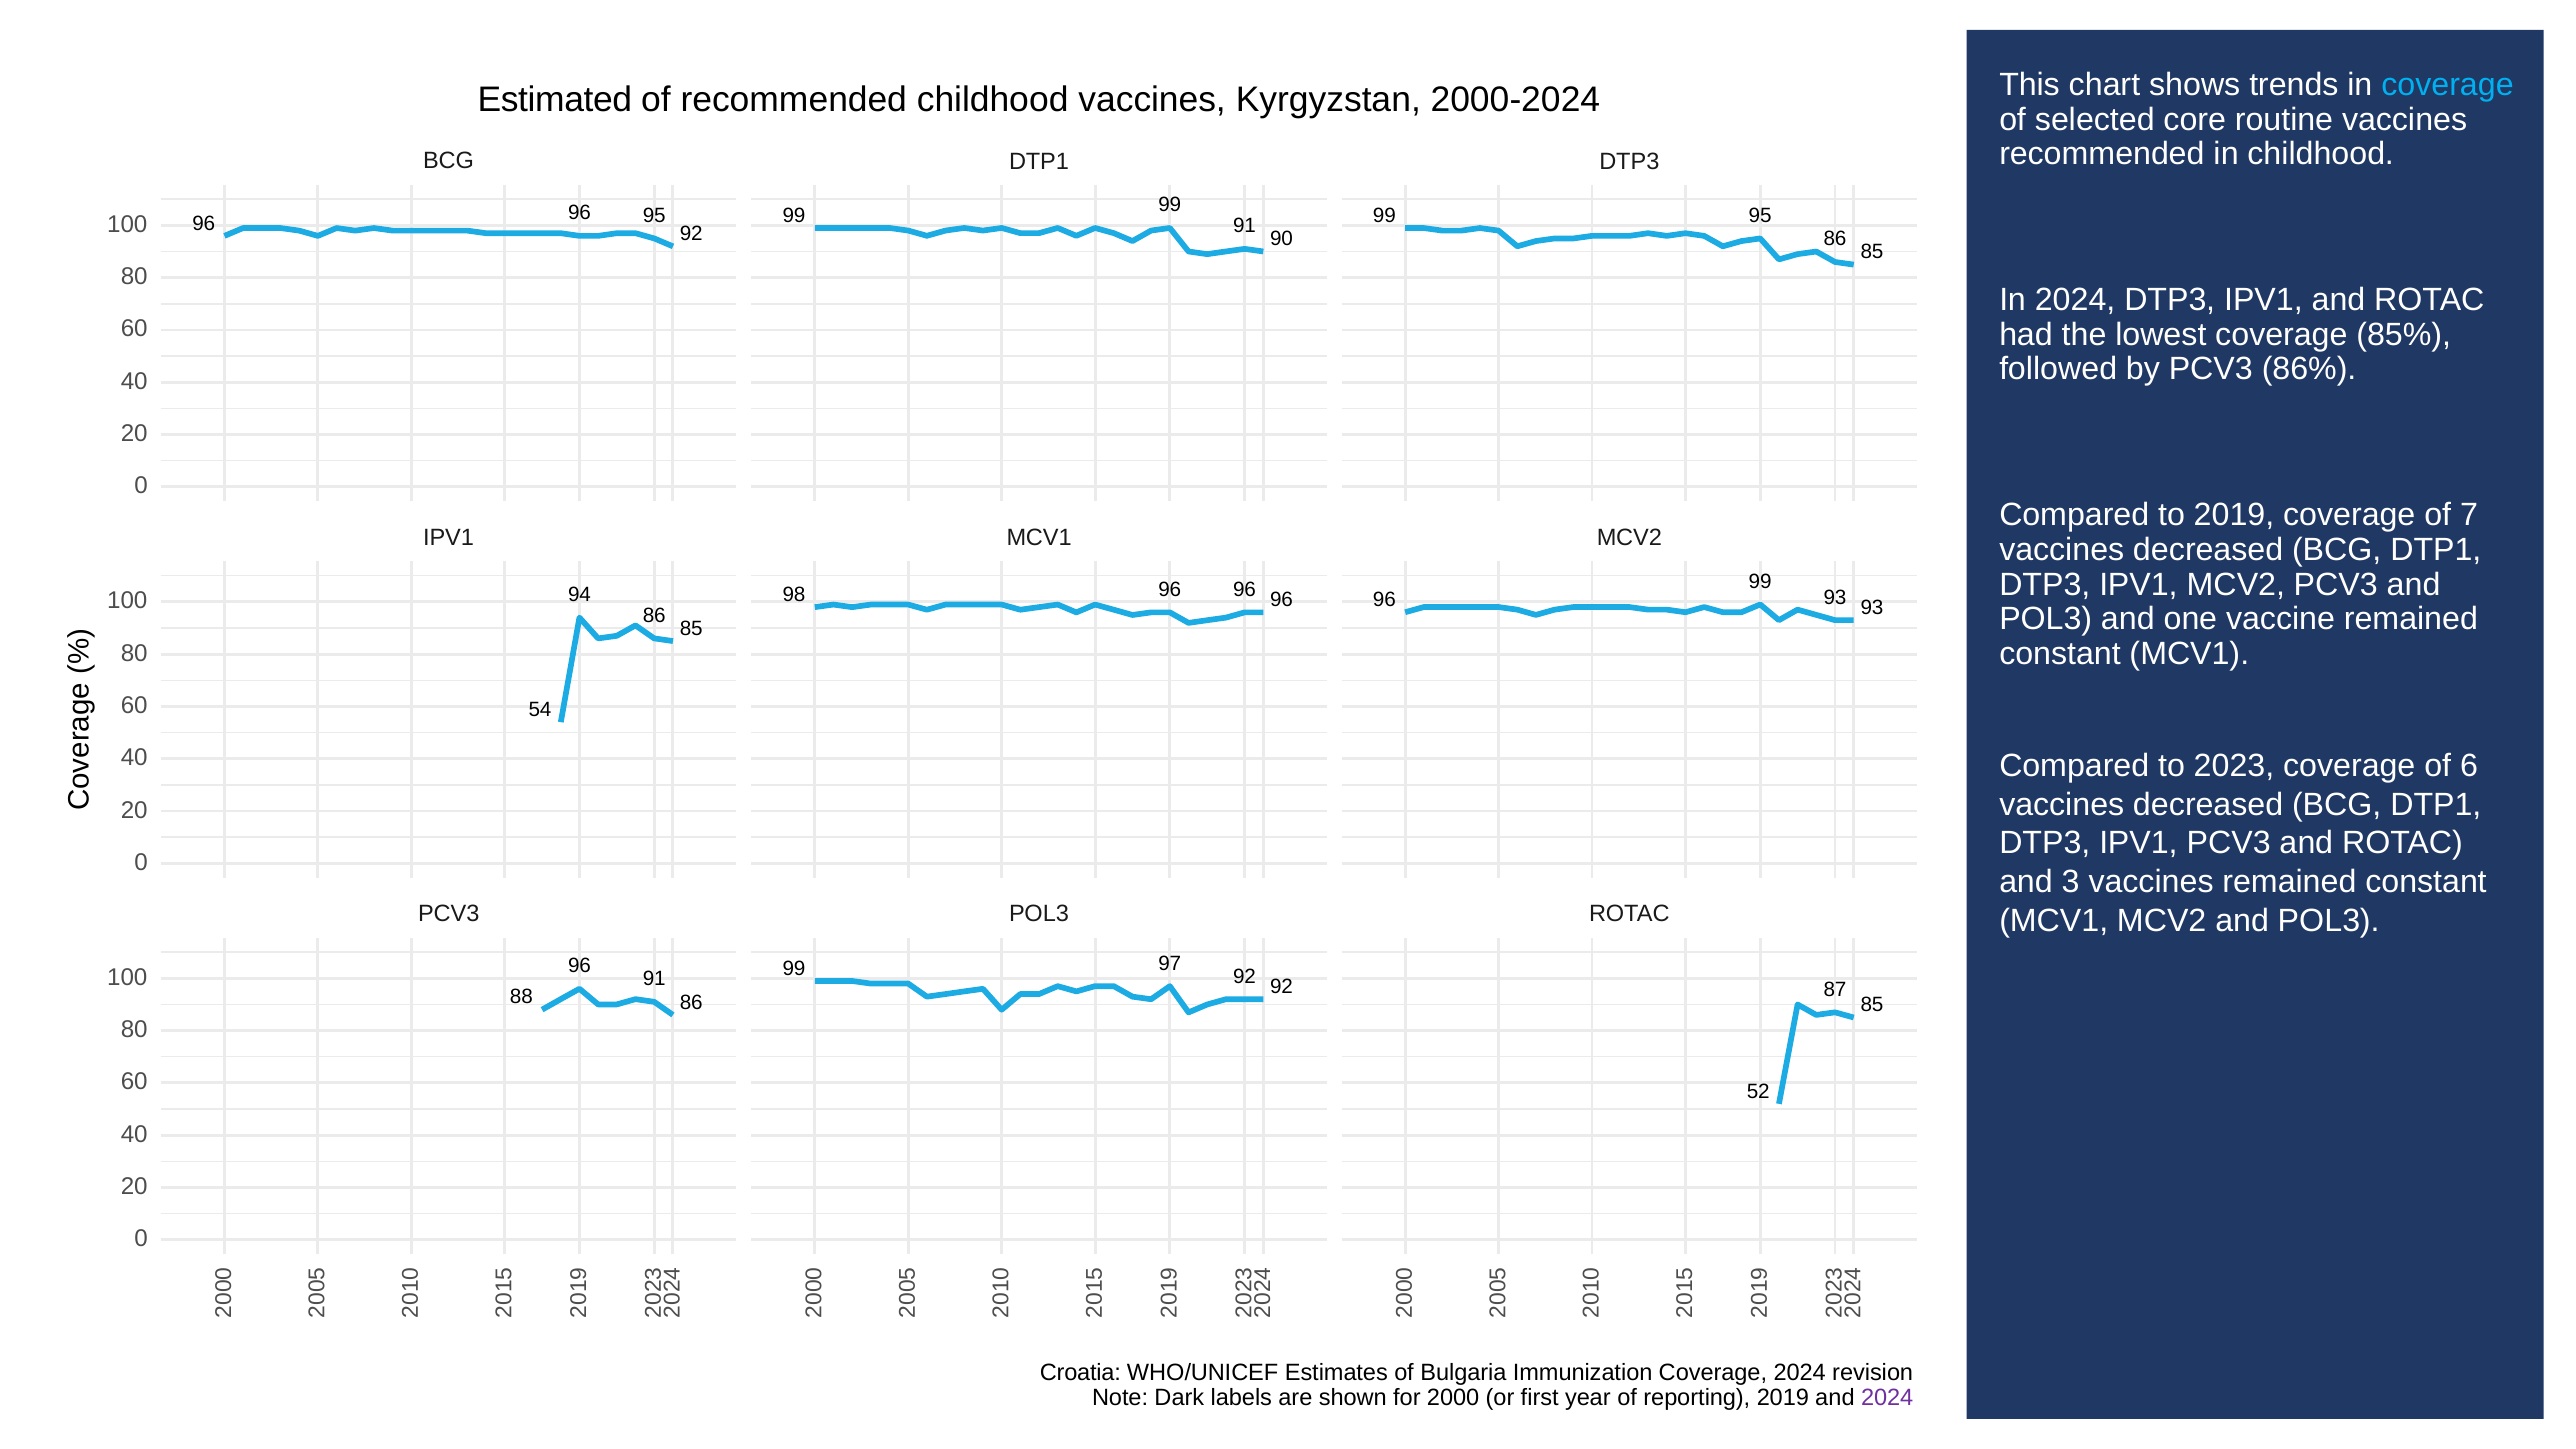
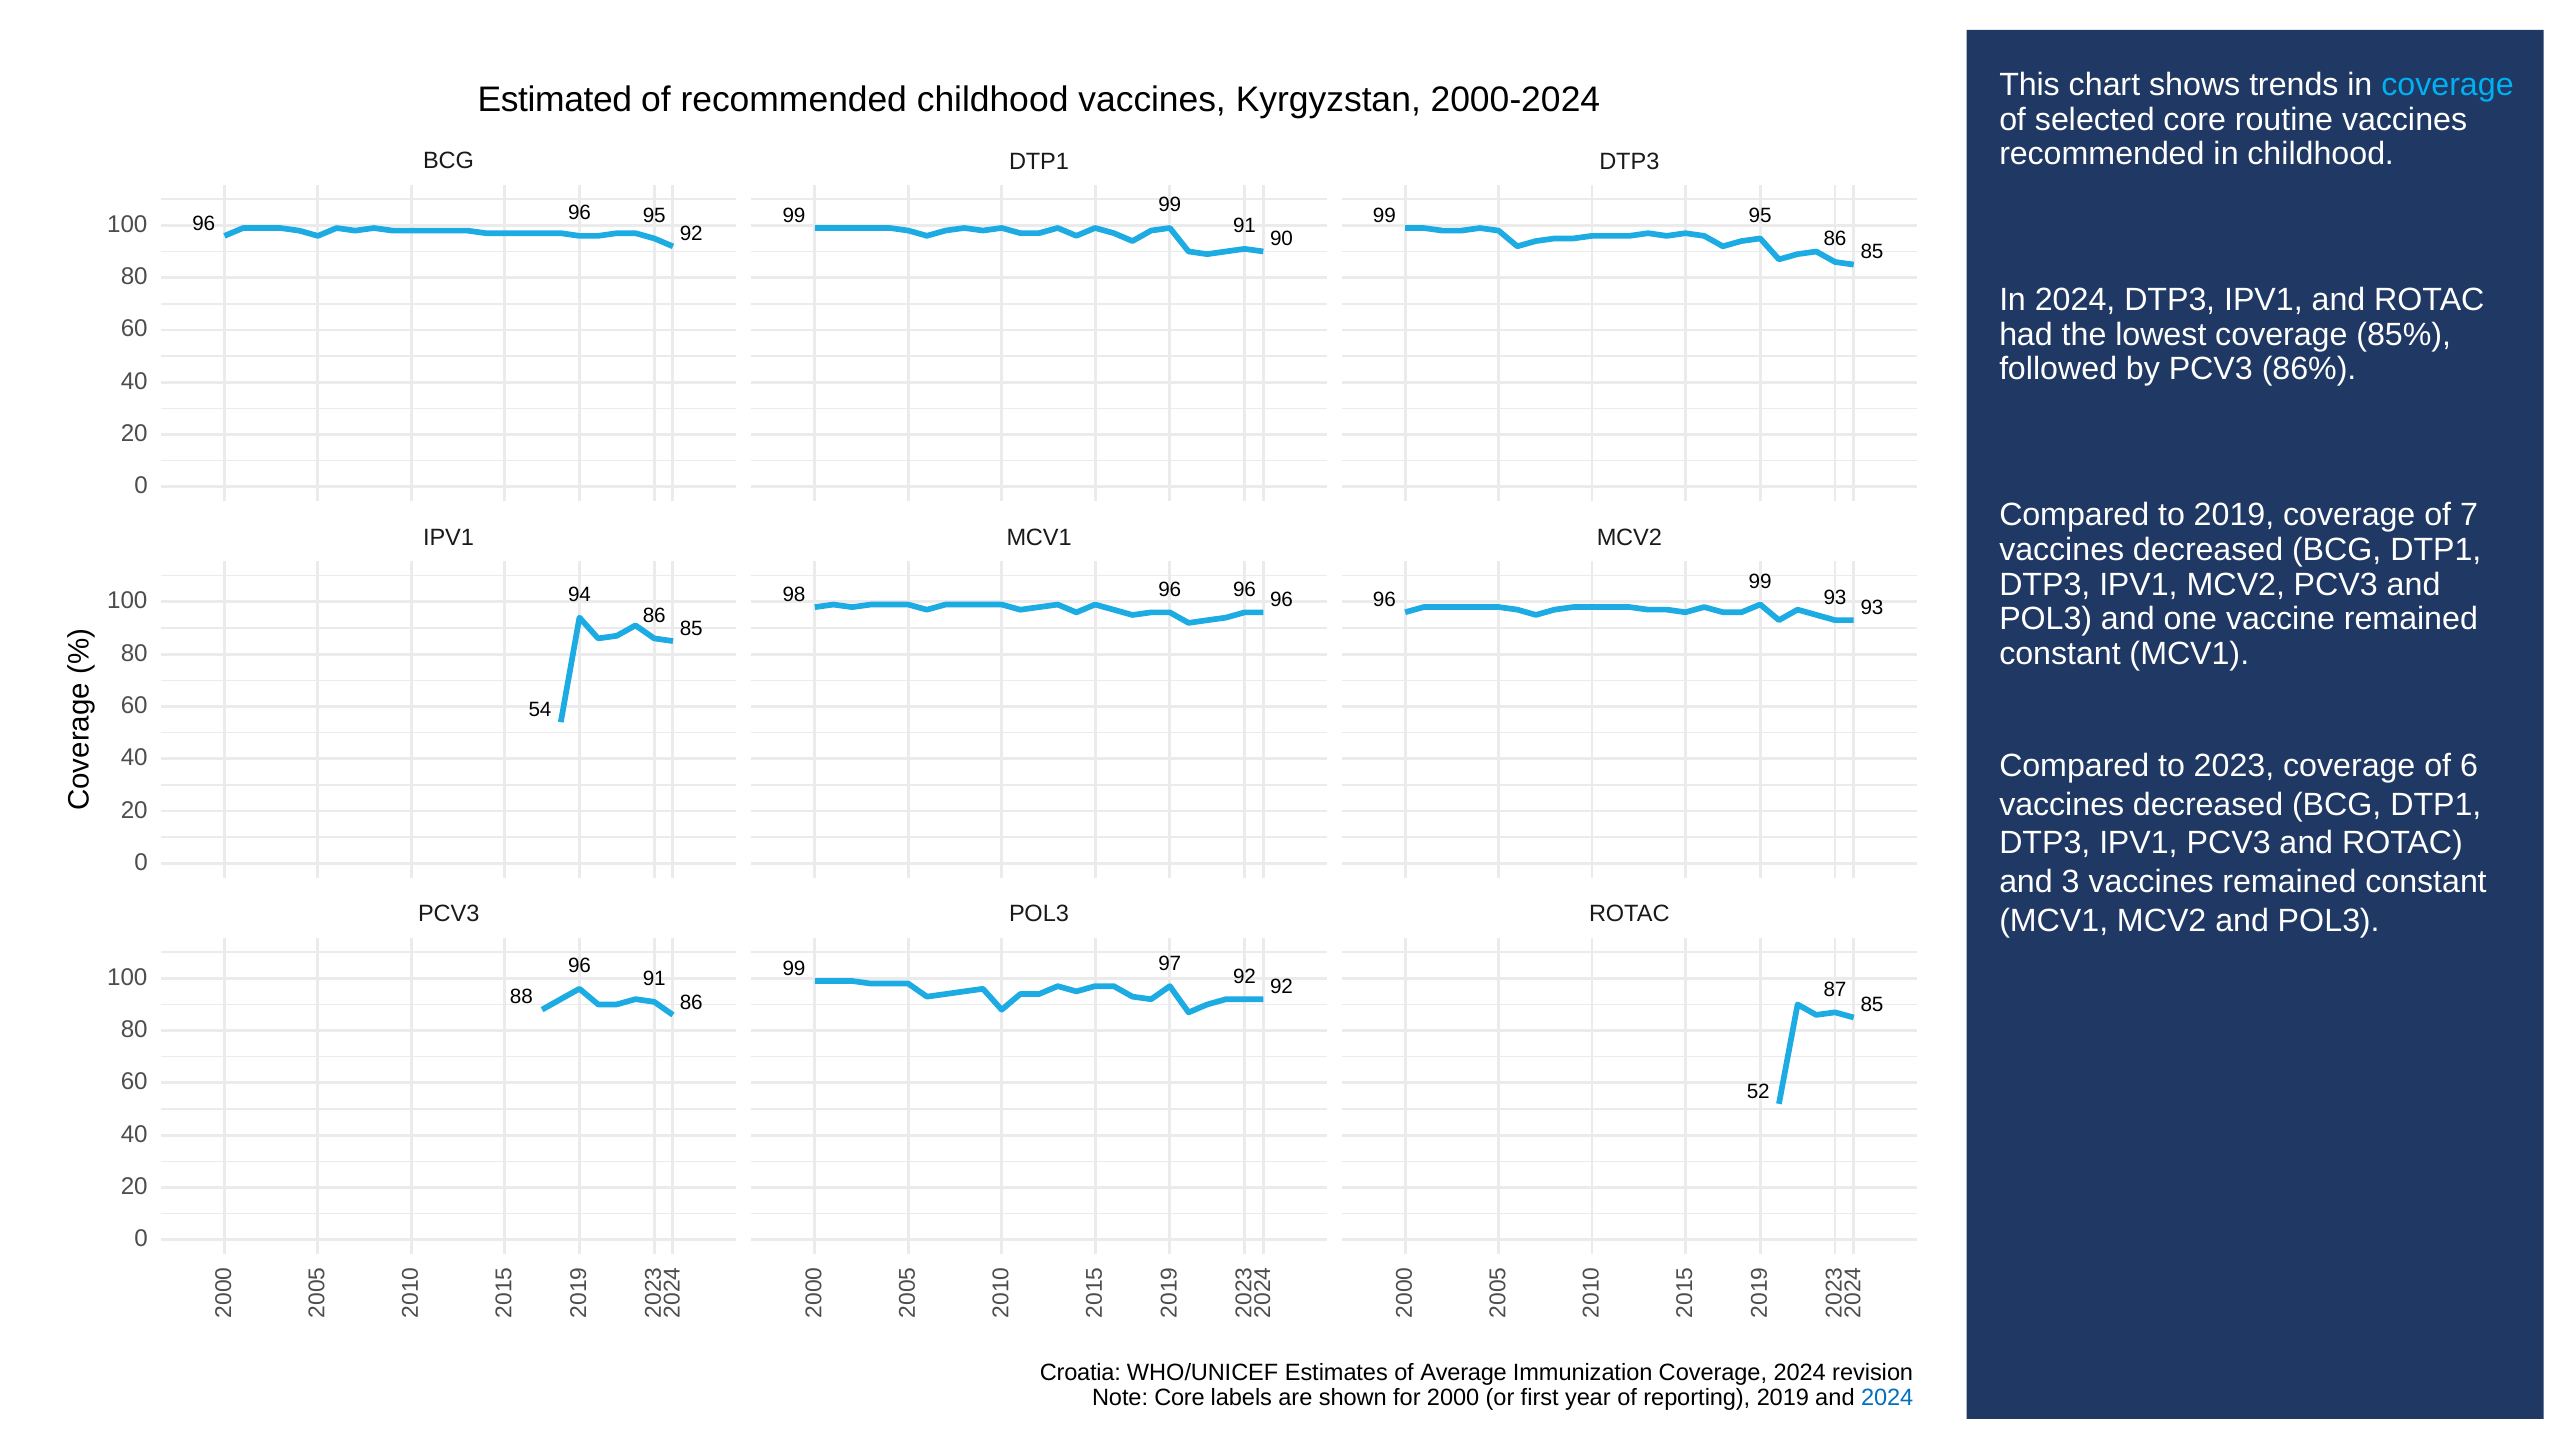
Bulgaria: Bulgaria -> Average
Note Dark: Dark -> Core
2024 at (1887, 1398) colour: purple -> blue
